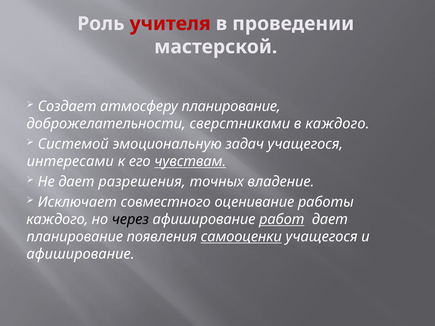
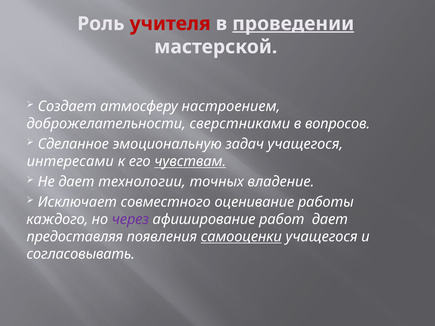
проведении underline: none -> present
атмосферу планирование: планирование -> настроением
в каждого: каждого -> вопросов
Системой: Системой -> Сделанное
разрешения: разрешения -> технологии
через colour: black -> purple
работ underline: present -> none
планирование at (75, 237): планирование -> предоставляя
афиширование at (81, 254): афиширование -> согласовывать
